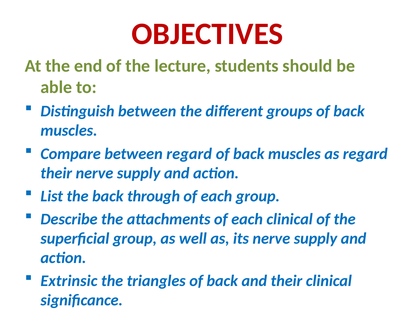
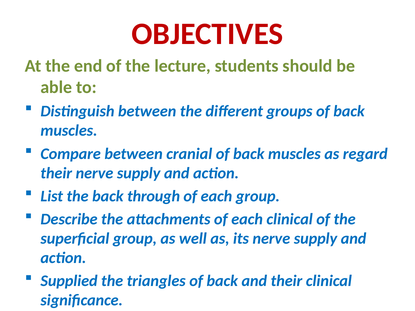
between regard: regard -> cranial
Extrinsic: Extrinsic -> Supplied
